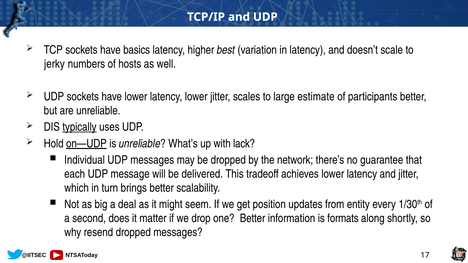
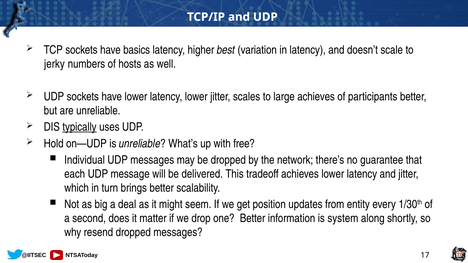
large estimate: estimate -> achieves
on—UDP underline: present -> none
lack: lack -> free
formats: formats -> system
